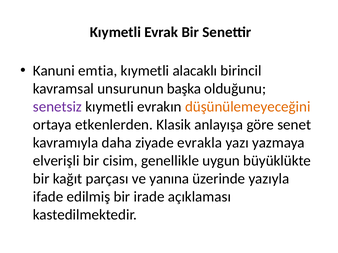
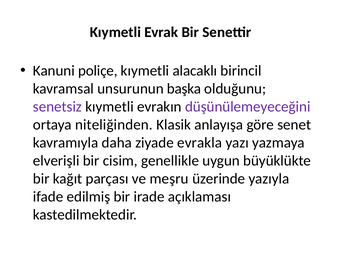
emtia: emtia -> poliçe
düşünülemeyeceğini colour: orange -> purple
etkenlerden: etkenlerden -> niteliğinden
yanına: yanına -> meşru
